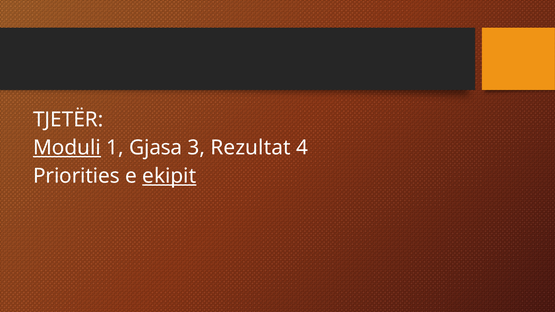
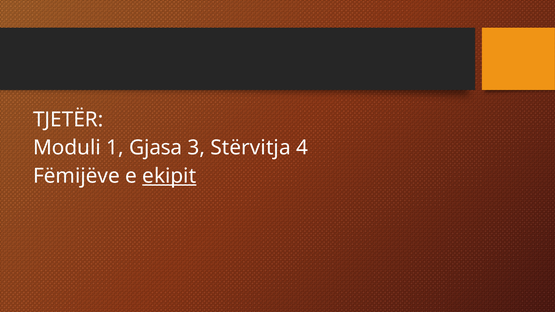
Moduli underline: present -> none
Rezultat: Rezultat -> Stërvitja
Priorities: Priorities -> Fëmijëve
